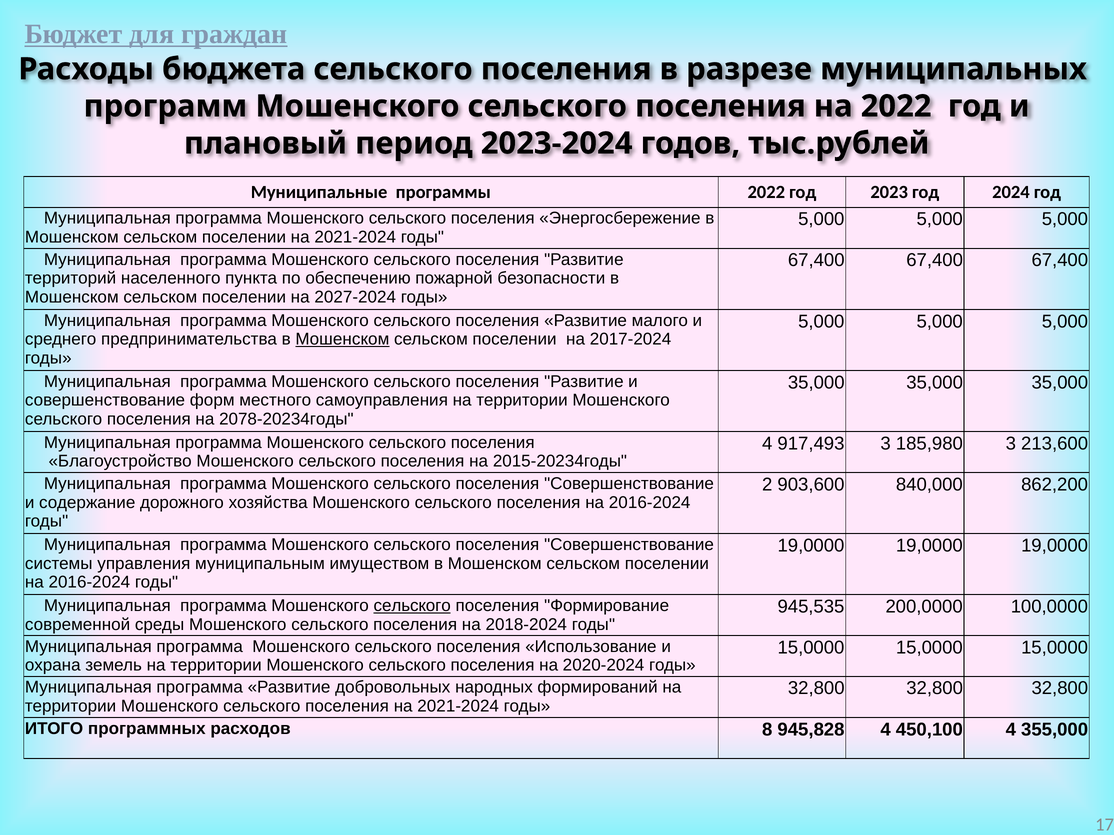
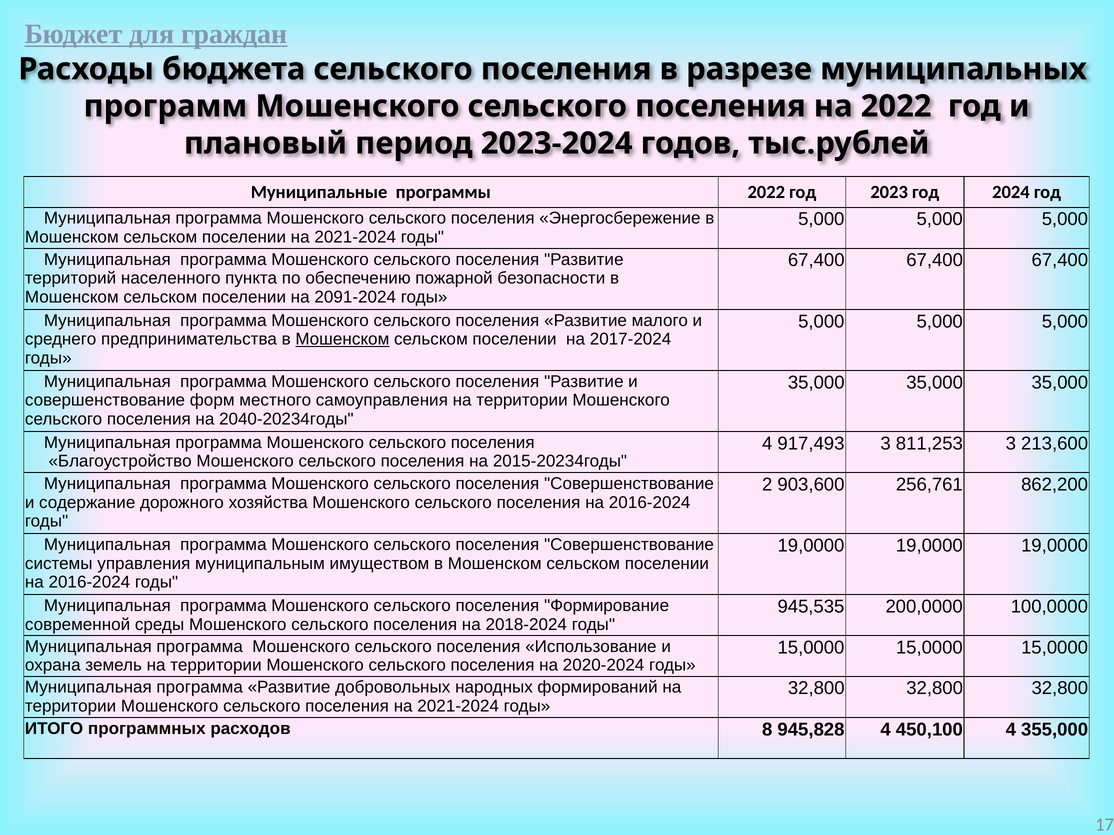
2027-2024: 2027-2024 -> 2091-2024
2078-20234годы: 2078-20234годы -> 2040-20234годы
185,980: 185,980 -> 811,253
840,000: 840,000 -> 256,761
сельского at (412, 606) underline: present -> none
